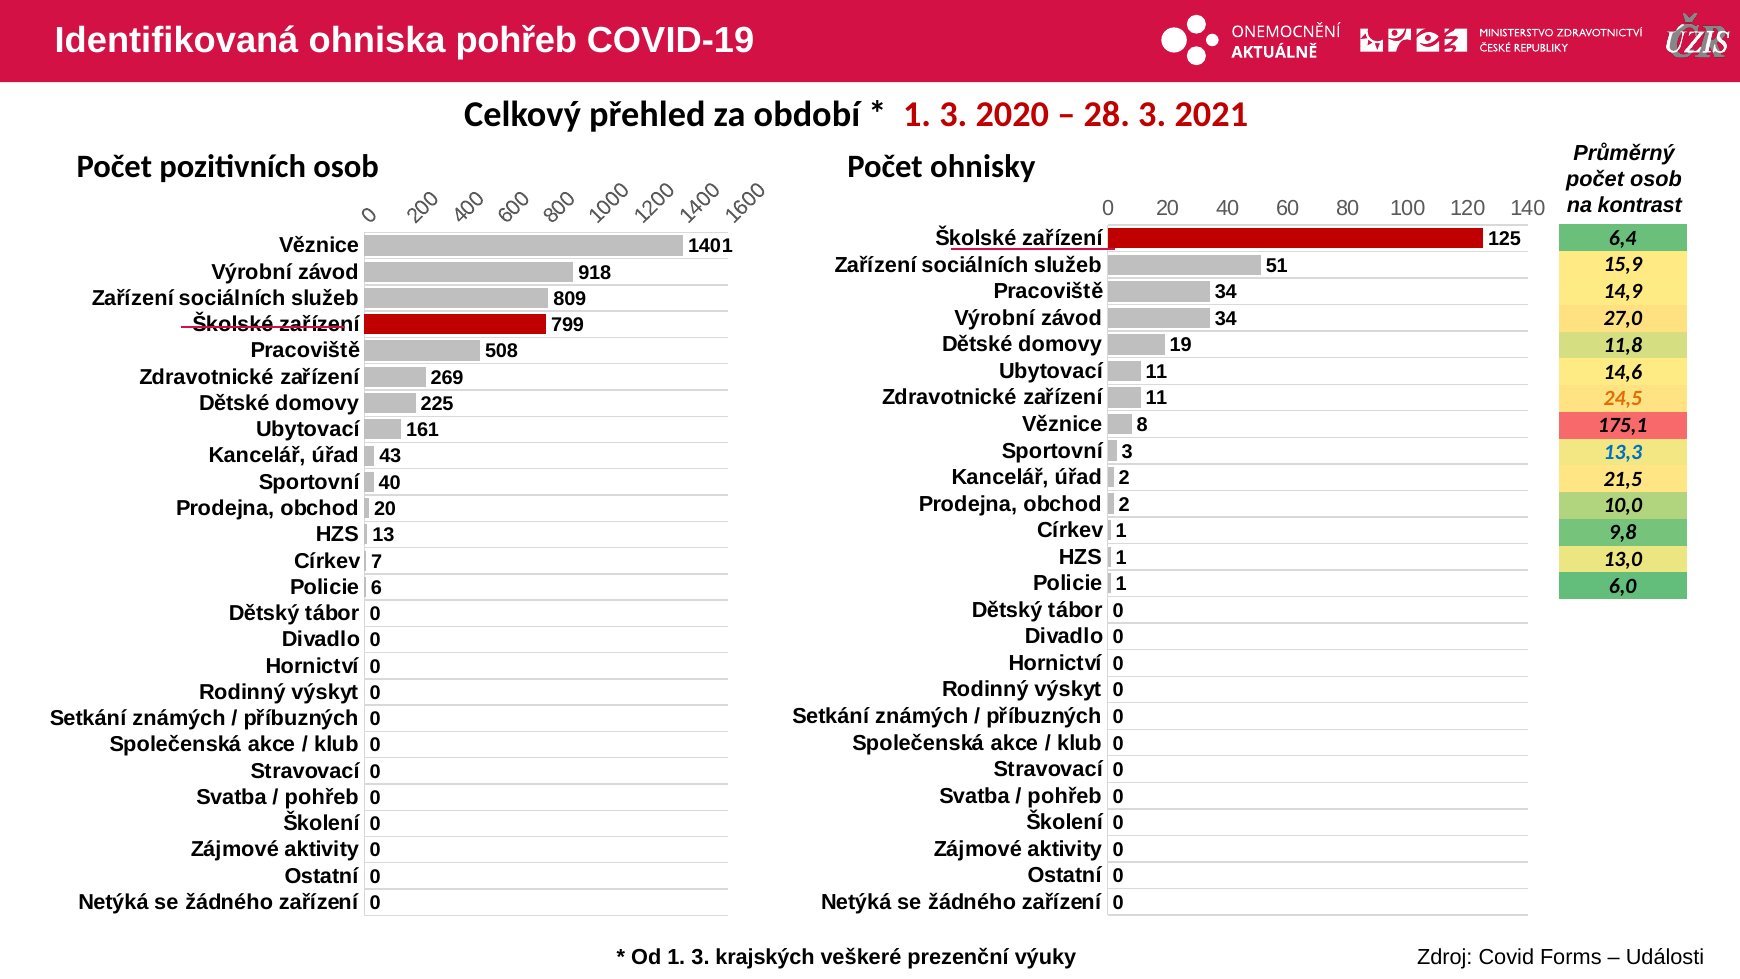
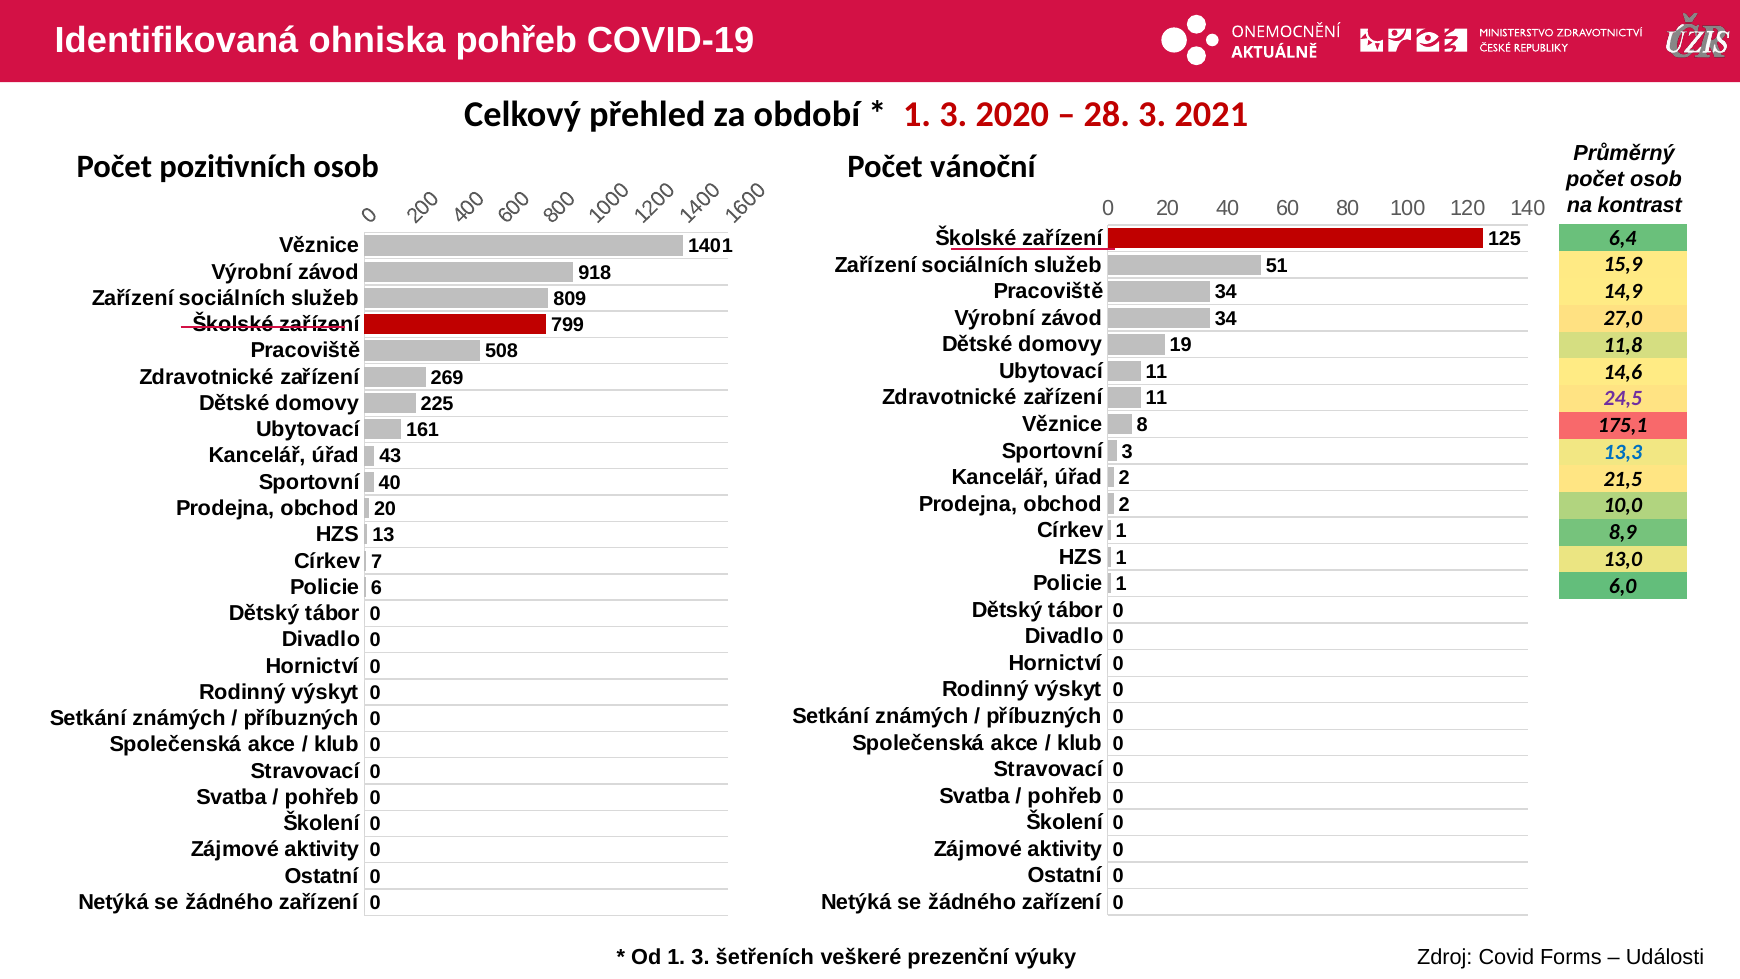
ohnisky: ohnisky -> vánoční
24,5 colour: orange -> purple
9,8: 9,8 -> 8,9
krajských: krajských -> šetřeních
